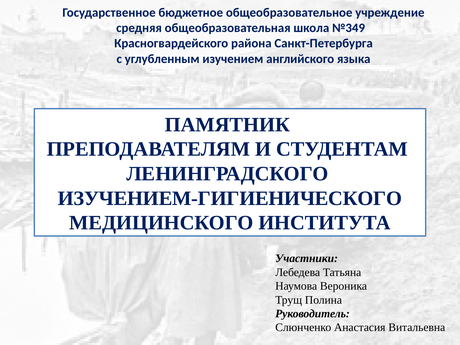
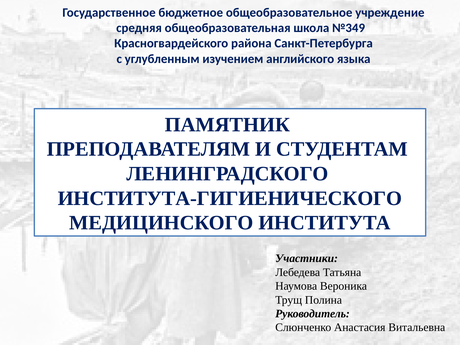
ИЗУЧЕНИЕМ-ГИГИЕНИЧЕСКОГО: ИЗУЧЕНИЕМ-ГИГИЕНИЧЕСКОГО -> ИНСТИТУТА-ГИГИЕНИЧЕСКОГО
